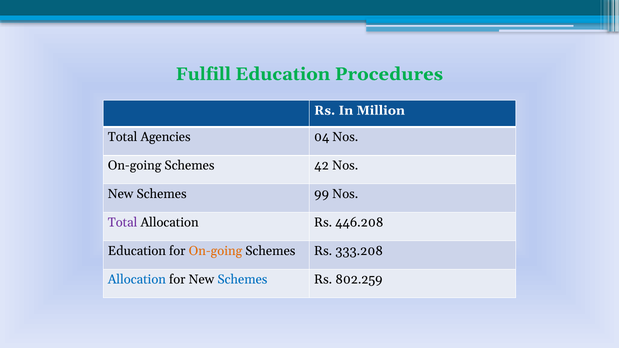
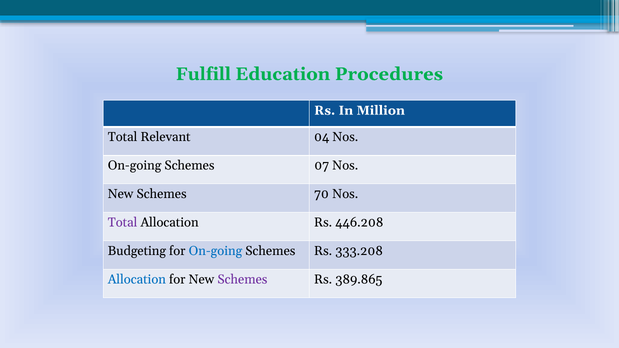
Agencies: Agencies -> Relevant
42: 42 -> 07
99: 99 -> 70
Education at (137, 251): Education -> Budgeting
On-going at (215, 251) colour: orange -> blue
Schemes at (242, 279) colour: blue -> purple
802.259: 802.259 -> 389.865
